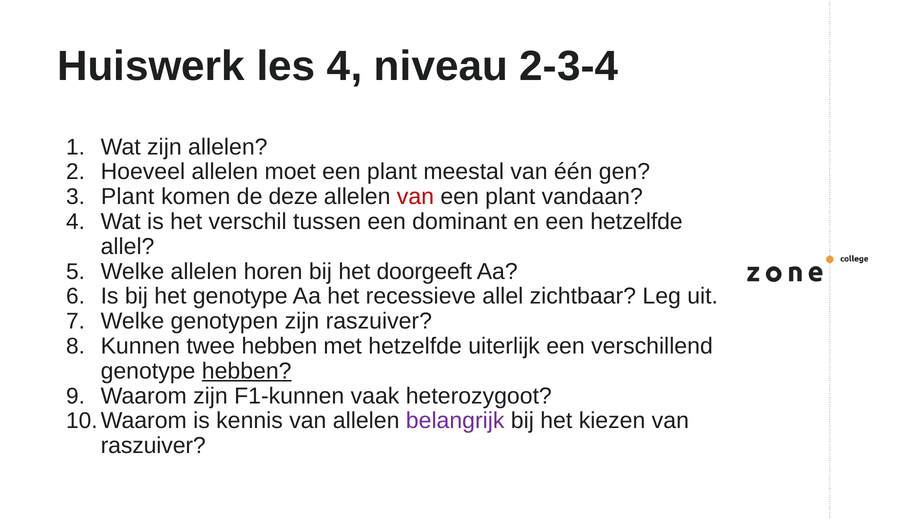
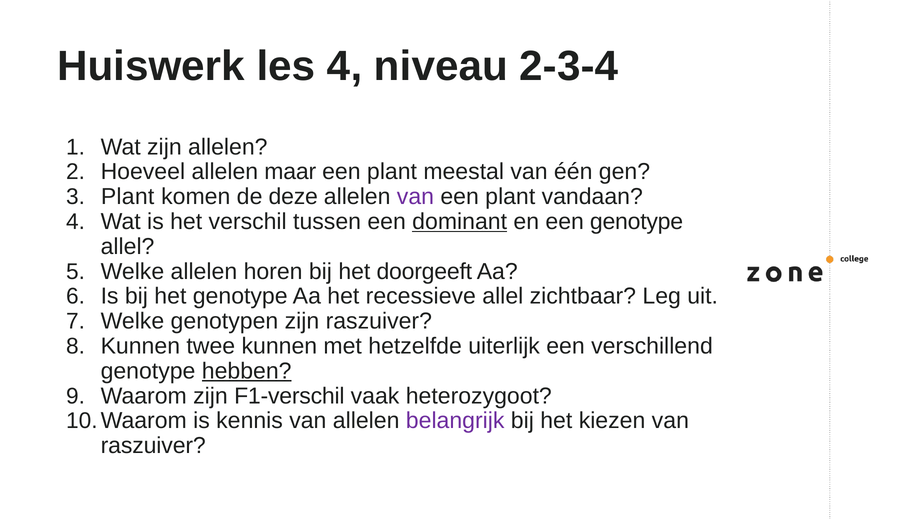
moet: moet -> maar
van at (415, 197) colour: red -> purple
dominant underline: none -> present
een hetzelfde: hetzelfde -> genotype
twee hebben: hebben -> kunnen
F1-kunnen: F1-kunnen -> F1-verschil
